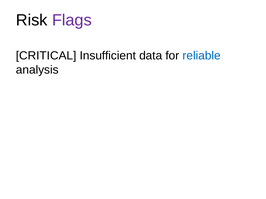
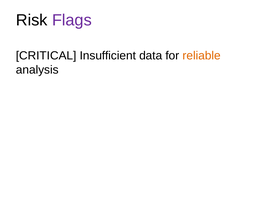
reliable colour: blue -> orange
